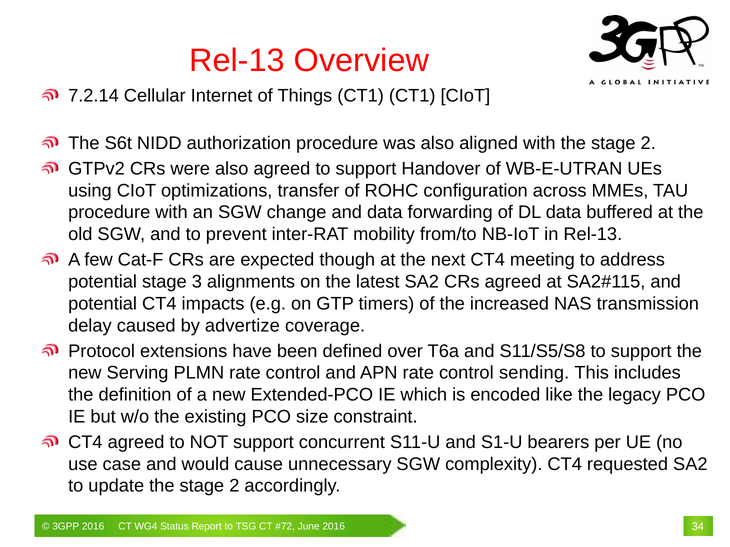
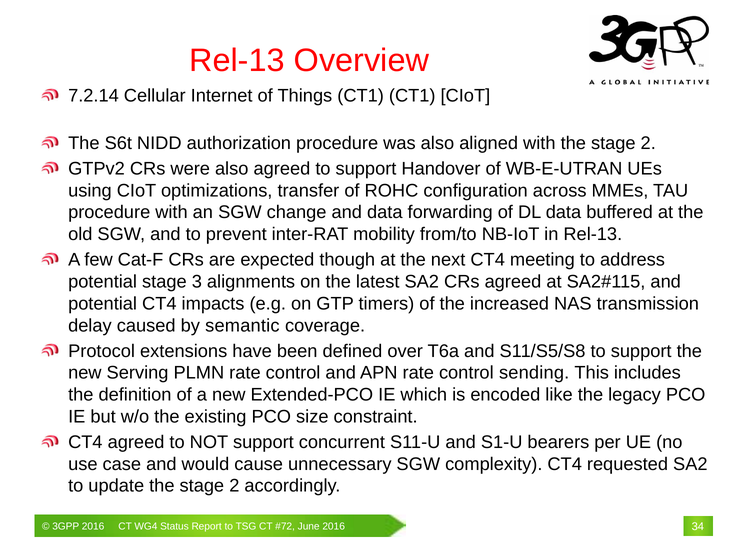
advertize: advertize -> semantic
